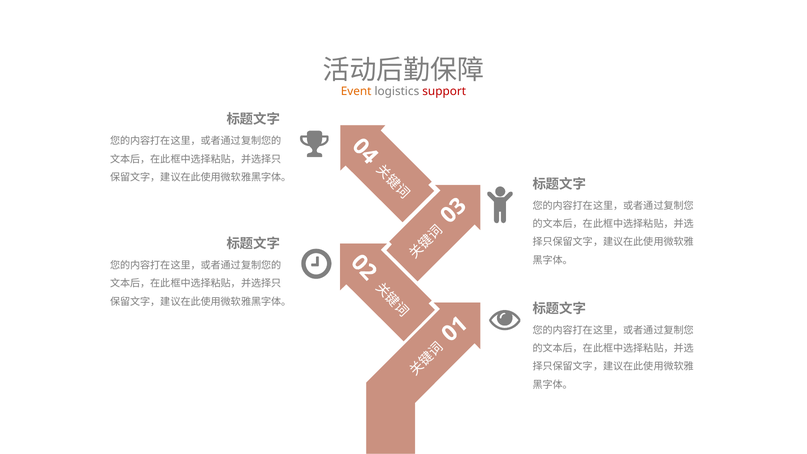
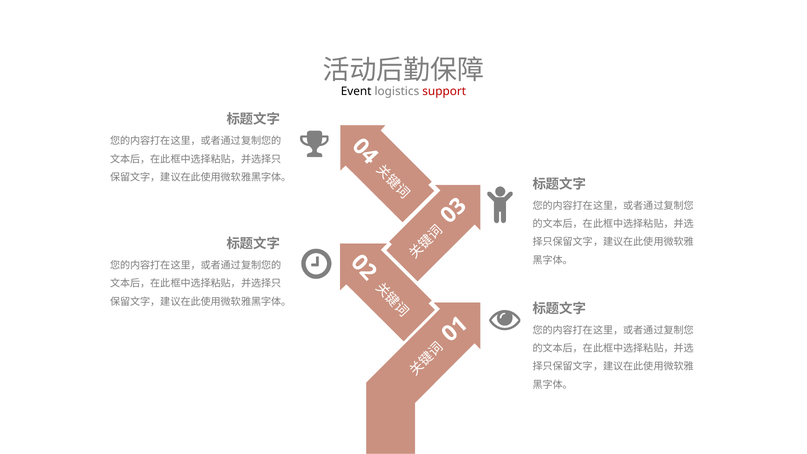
Event colour: orange -> black
